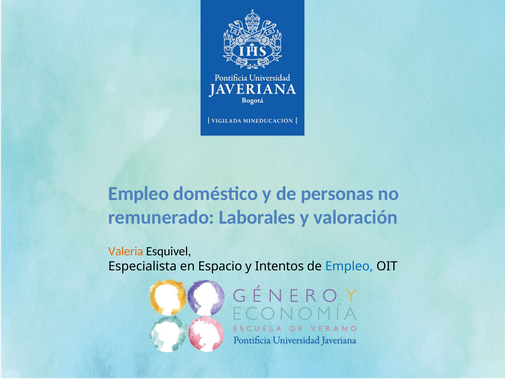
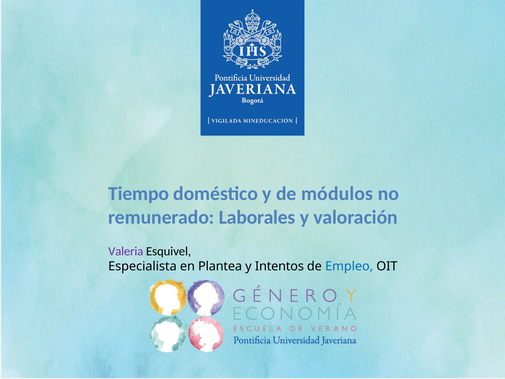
Empleo at (139, 194): Empleo -> Tiempo
personas: personas -> módulos
Valeria colour: orange -> purple
Espacio: Espacio -> Plantea
